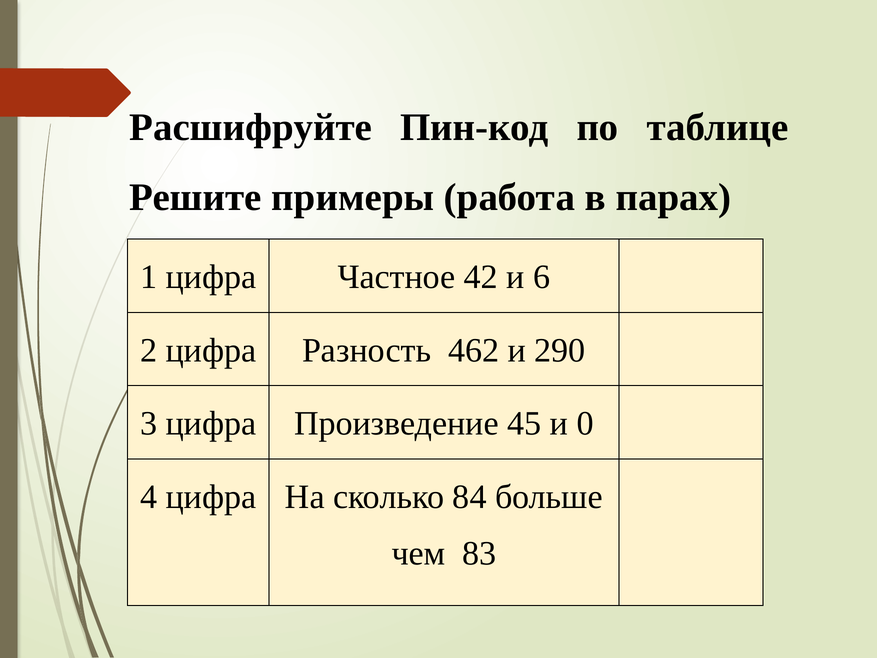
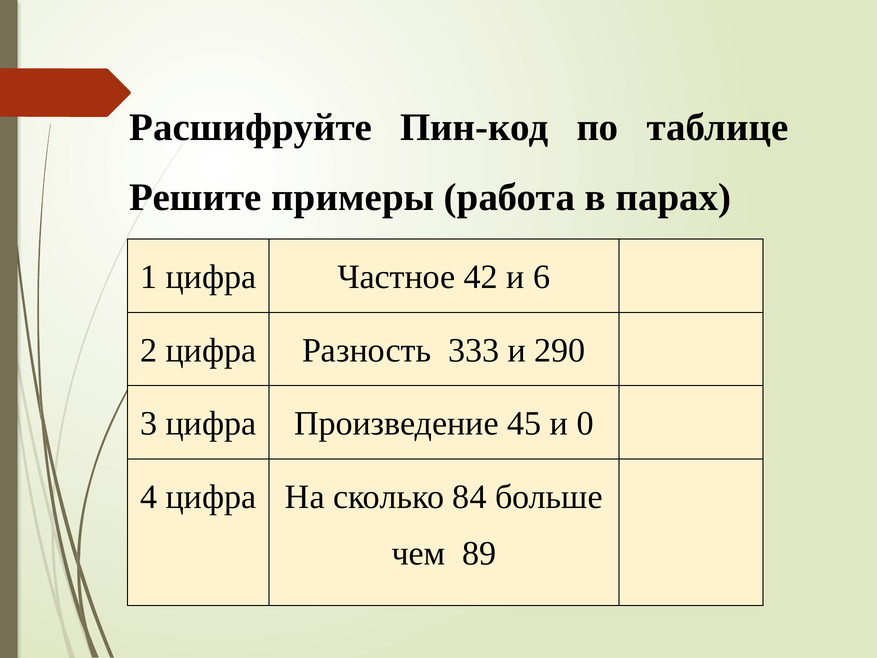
462: 462 -> 333
83: 83 -> 89
